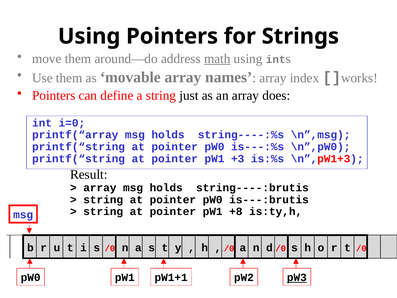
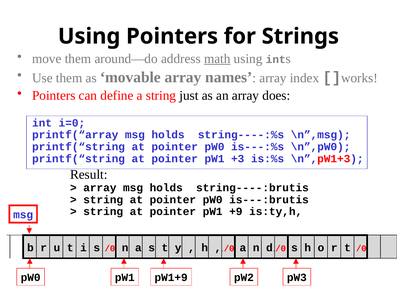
+8: +8 -> +9
pW1+1: pW1+1 -> pW1+9
pW3 underline: present -> none
